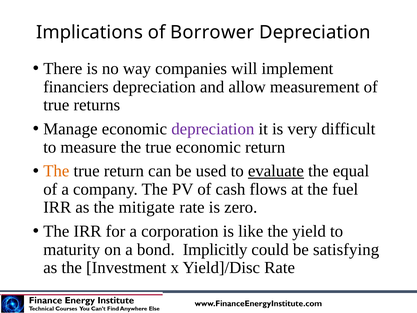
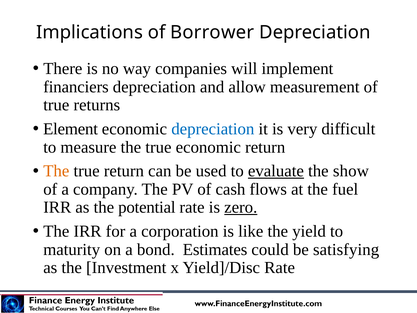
Manage: Manage -> Element
depreciation at (213, 129) colour: purple -> blue
equal: equal -> show
mitigate: mitigate -> potential
zero underline: none -> present
Implicitly: Implicitly -> Estimates
